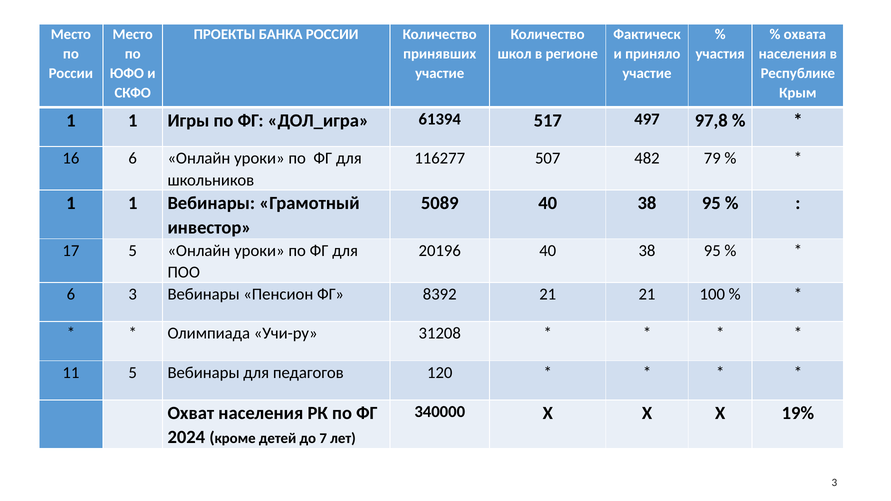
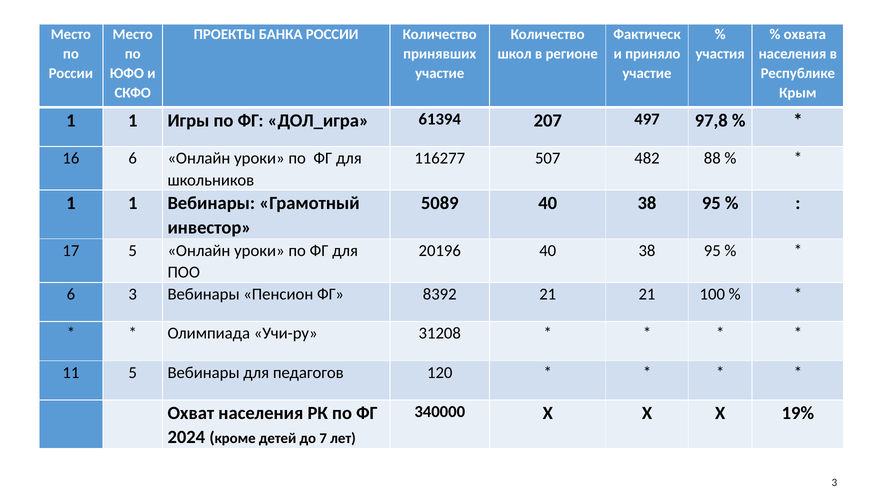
517: 517 -> 207
79: 79 -> 88
